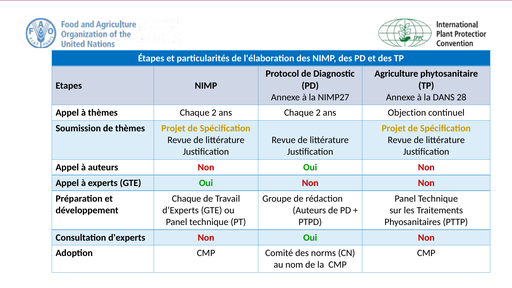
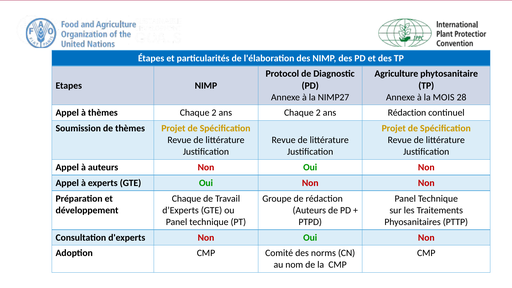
DANS: DANS -> MOIS
ans Objection: Objection -> Rédaction
